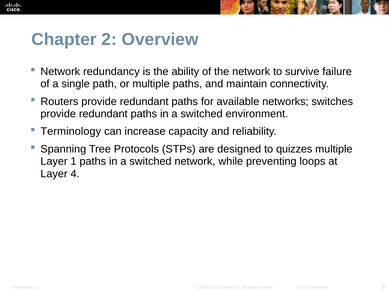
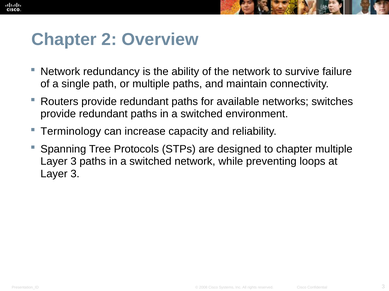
to quizzes: quizzes -> chapter
1 at (74, 162): 1 -> 3
4 at (75, 174): 4 -> 3
